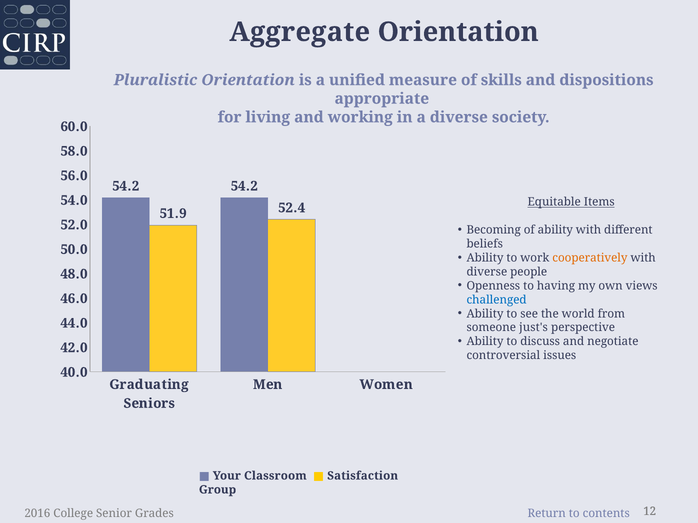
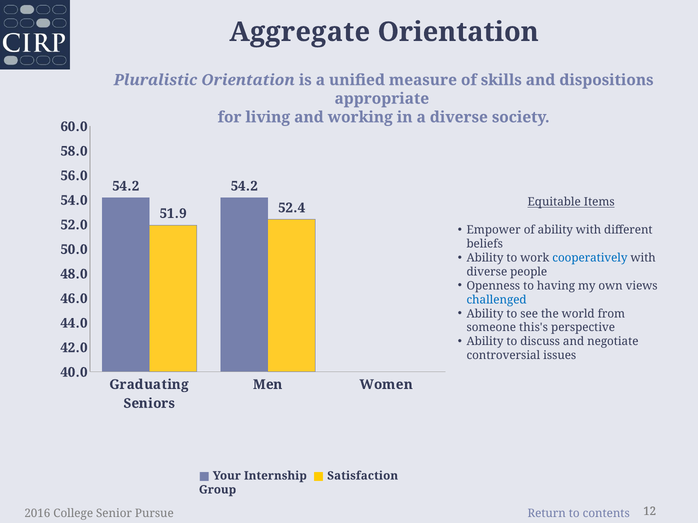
Becoming: Becoming -> Empower
cooperatively colour: orange -> blue
just's: just's -> this's
Classroom: Classroom -> Internship
Grades: Grades -> Pursue
